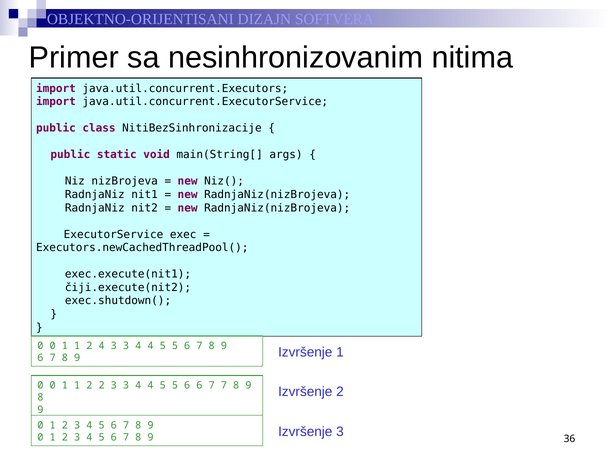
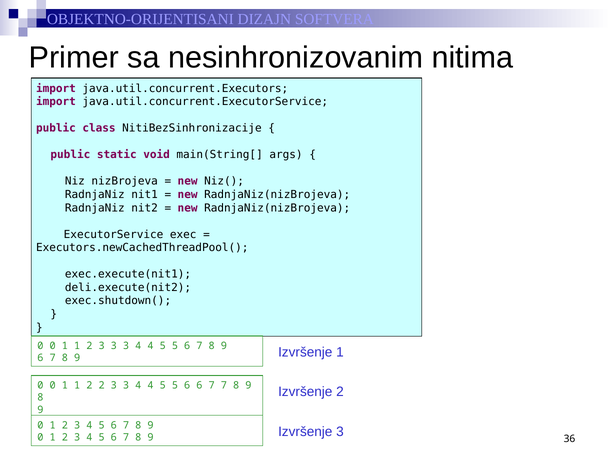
čiji.execute(nit2: čiji.execute(nit2 -> deli.execute(nit2
1 1 2 4: 4 -> 3
